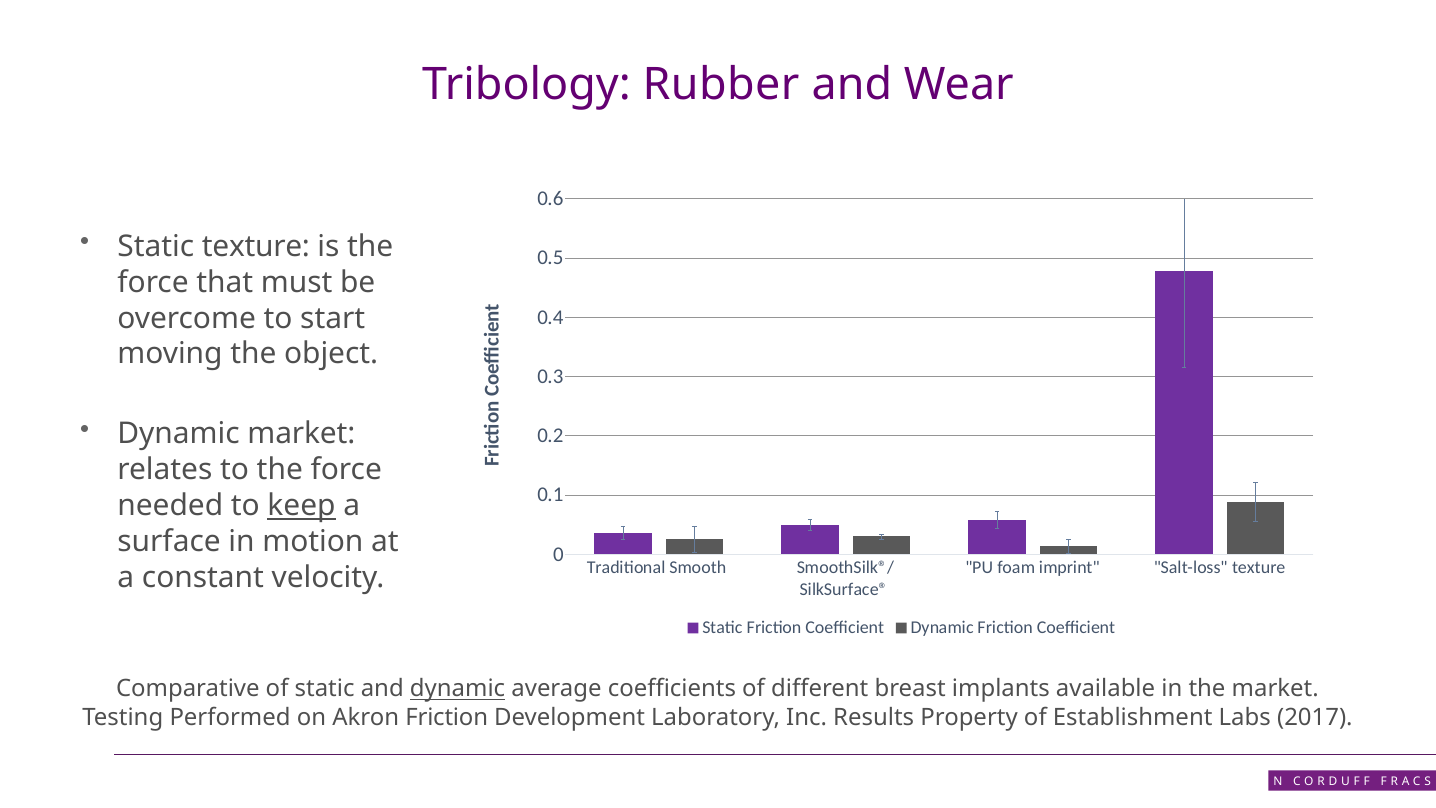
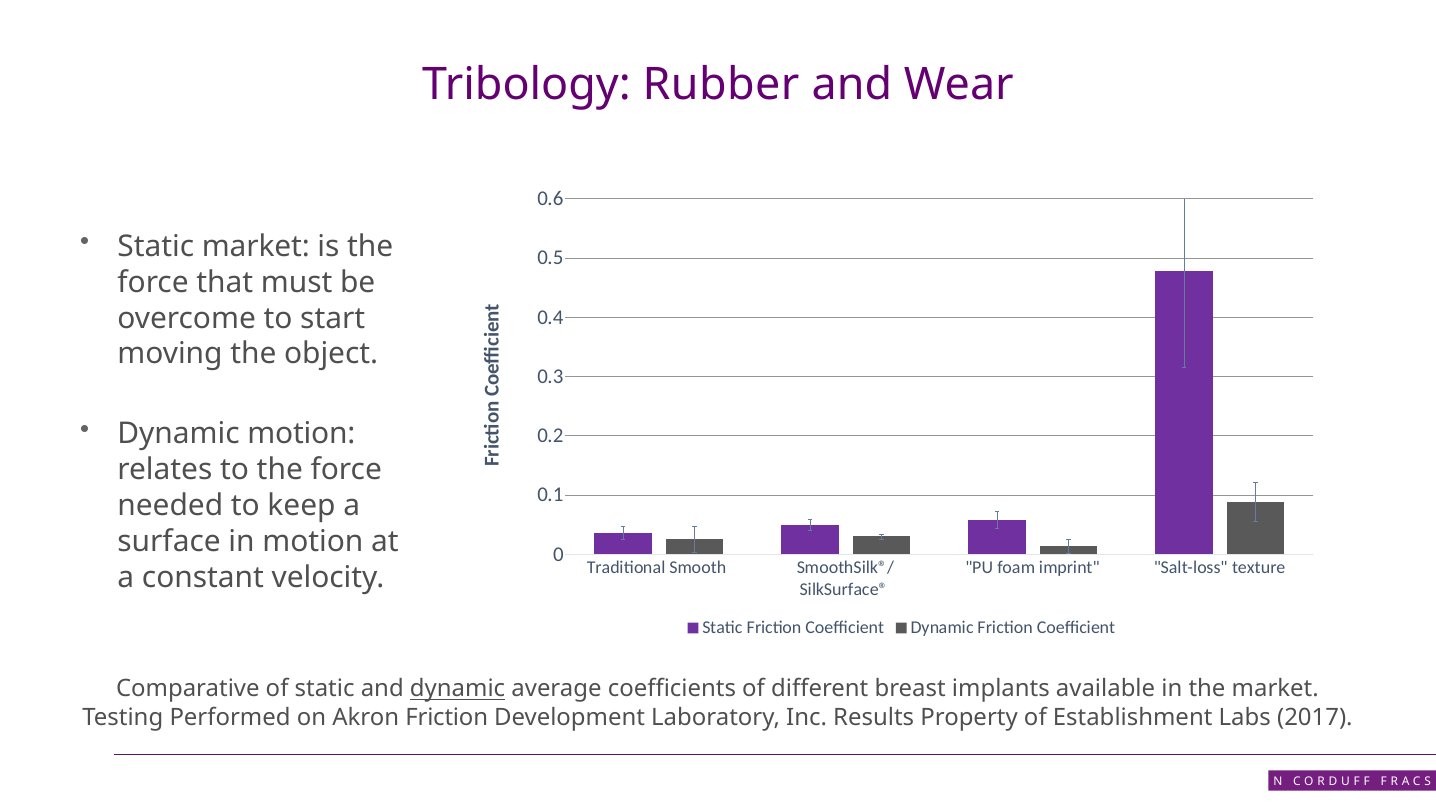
Static texture: texture -> market
Dynamic market: market -> motion
keep underline: present -> none
